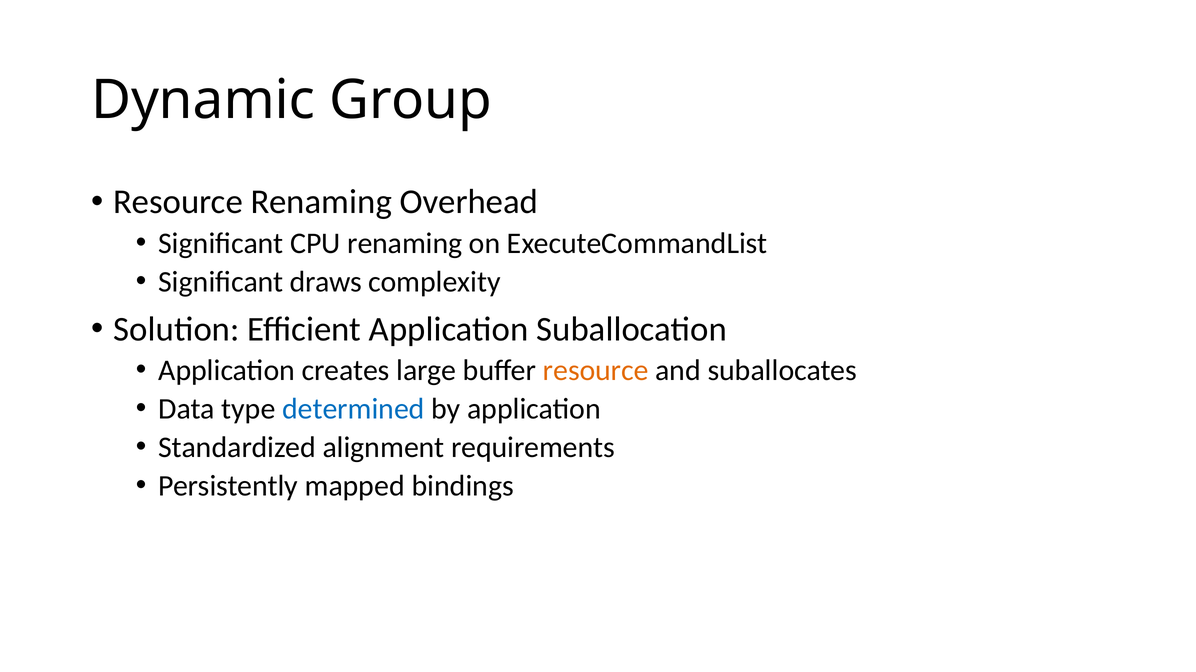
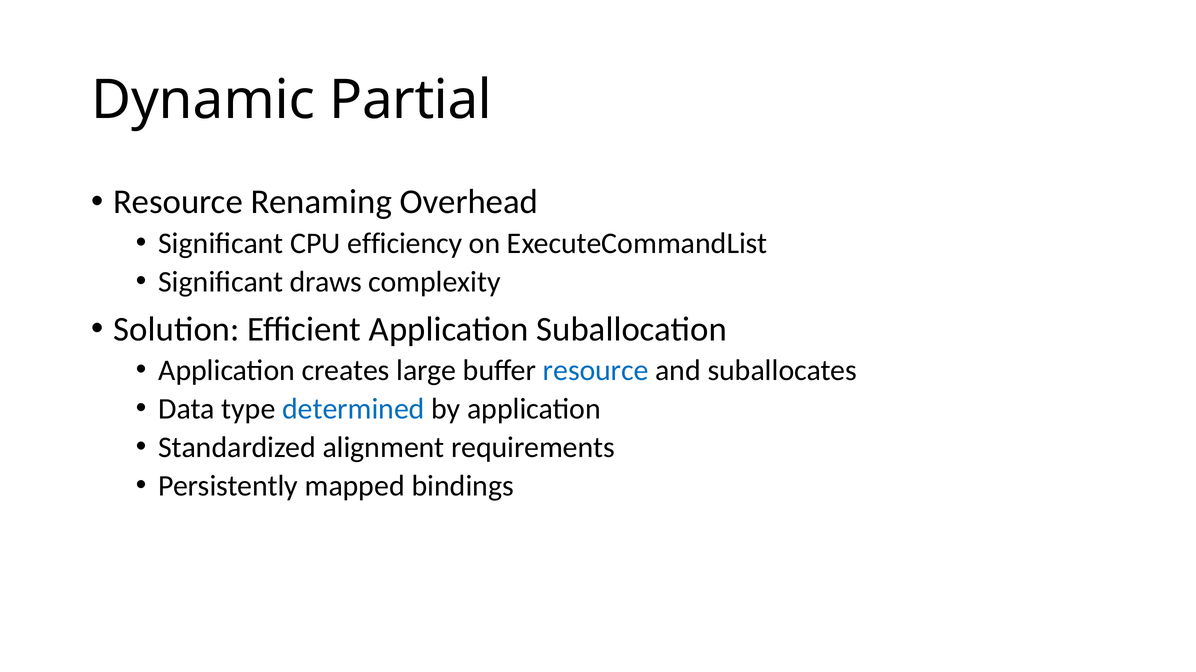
Group: Group -> Partial
CPU renaming: renaming -> efficiency
resource at (596, 371) colour: orange -> blue
